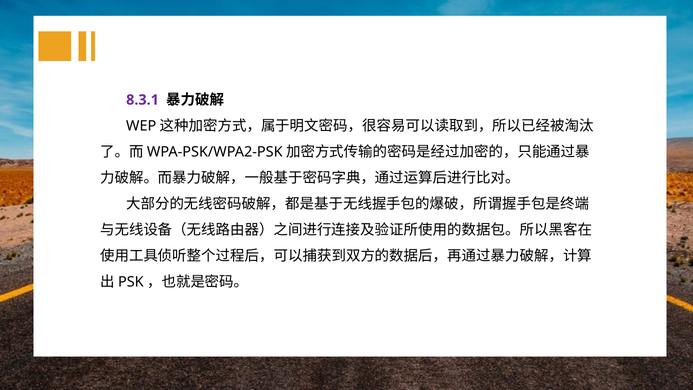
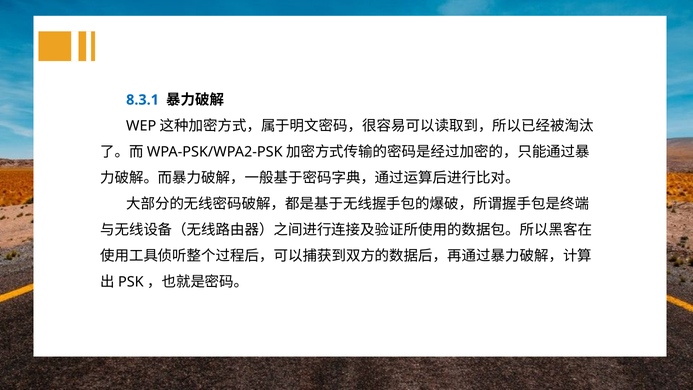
8.3.1 colour: purple -> blue
